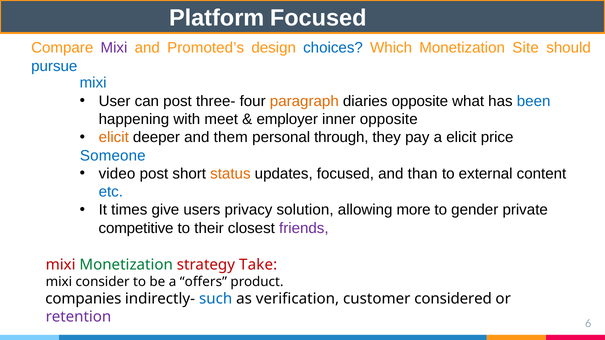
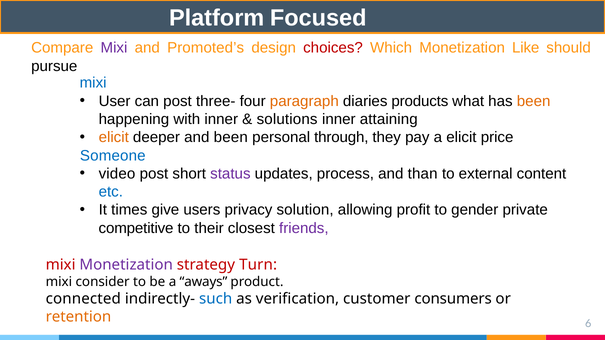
choices colour: blue -> red
Site: Site -> Like
pursue colour: blue -> black
diaries opposite: opposite -> products
been at (534, 101) colour: blue -> orange
with meet: meet -> inner
employer: employer -> solutions
inner opposite: opposite -> attaining
and them: them -> been
status colour: orange -> purple
updates focused: focused -> process
more: more -> profit
Monetization at (126, 265) colour: green -> purple
Take: Take -> Turn
offers: offers -> aways
companies: companies -> connected
considered: considered -> consumers
retention colour: purple -> orange
